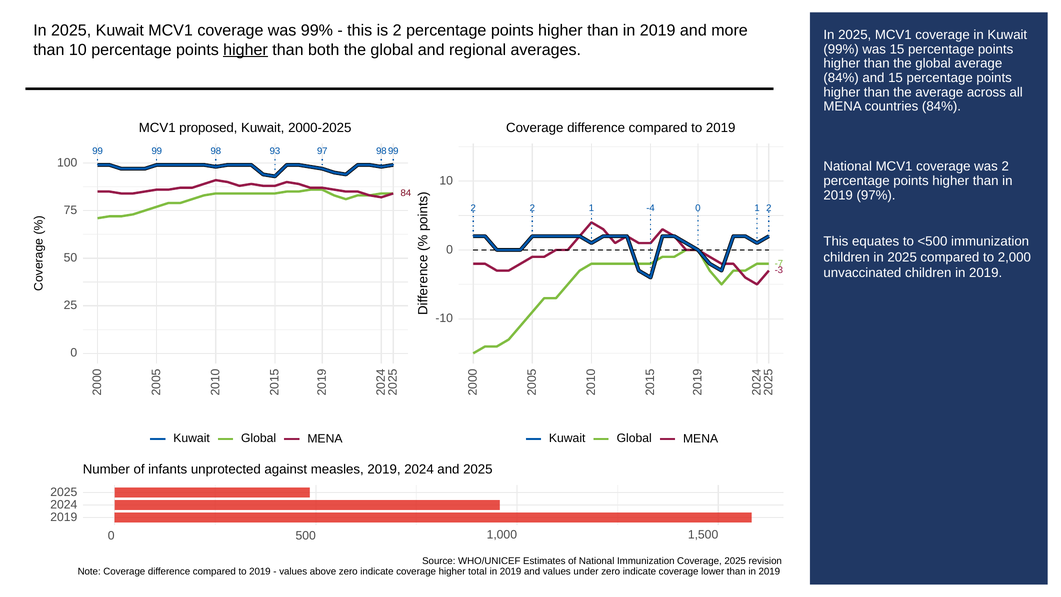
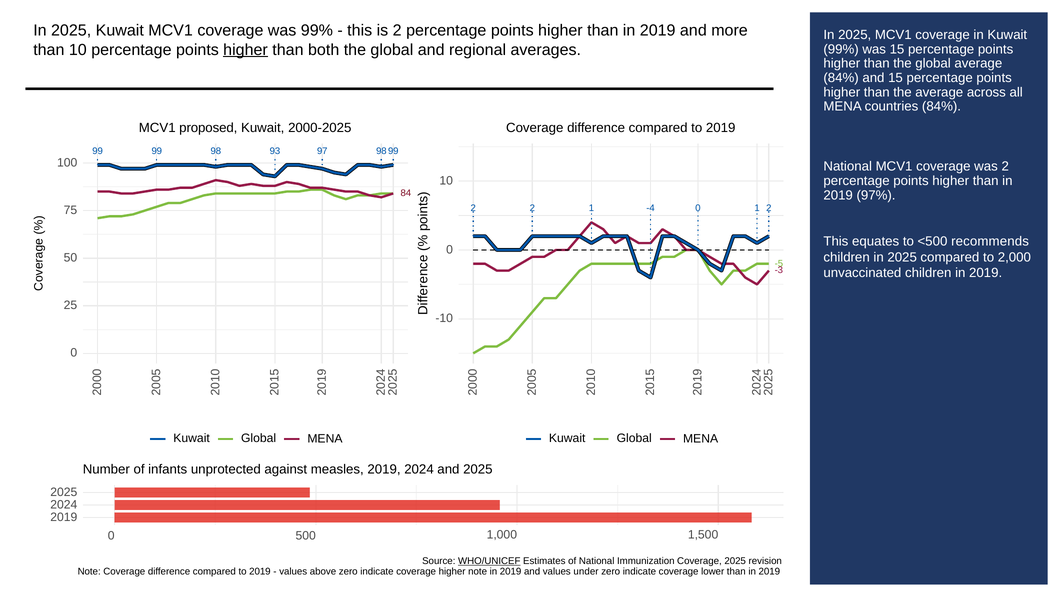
<500 immunization: immunization -> recommends
-7: -7 -> -5
WHO/UNICEF underline: none -> present
higher total: total -> note
